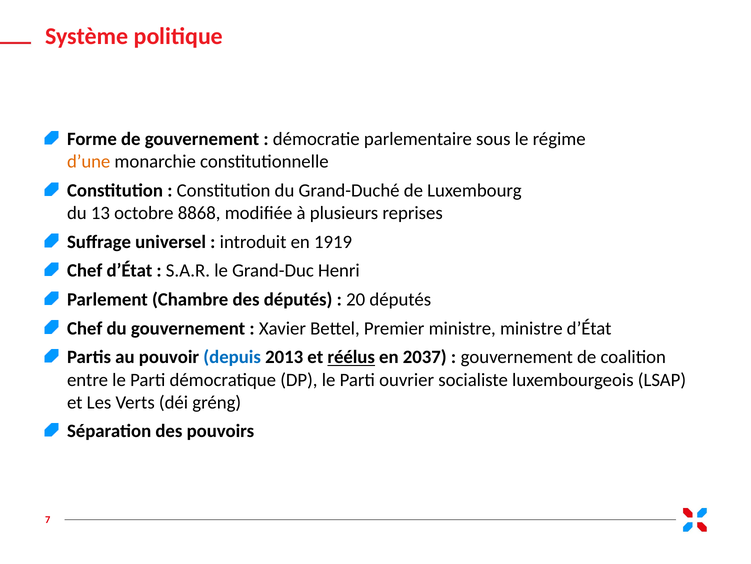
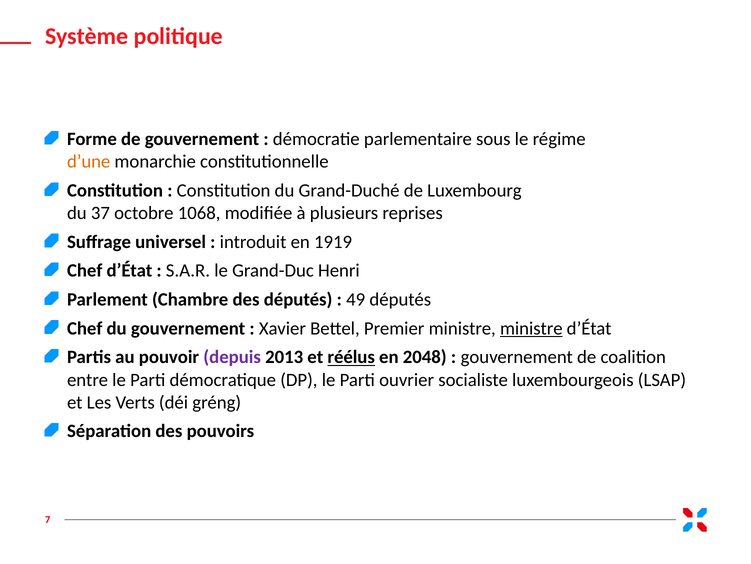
13: 13 -> 37
8868: 8868 -> 1068
20: 20 -> 49
ministre at (531, 328) underline: none -> present
depuis colour: blue -> purple
2037: 2037 -> 2048
